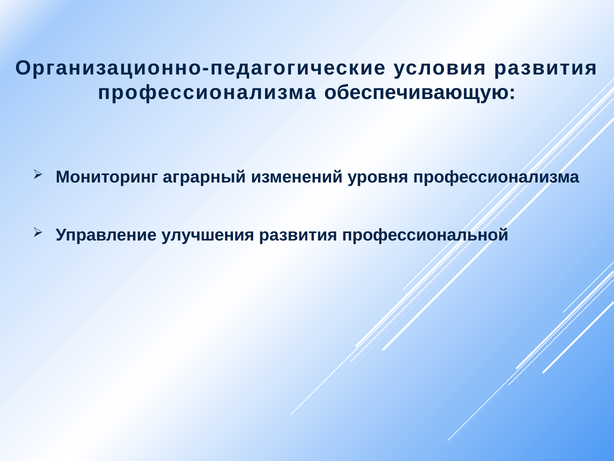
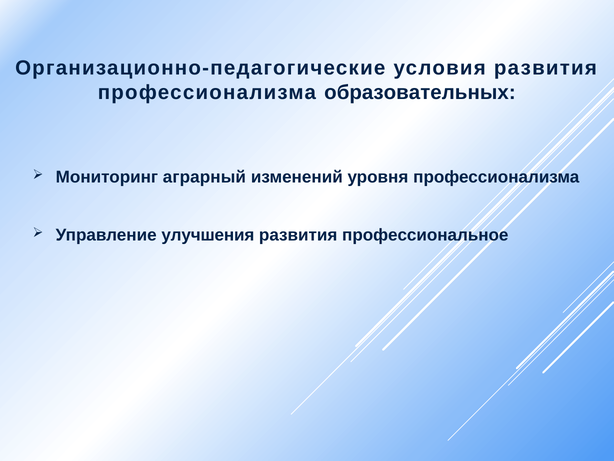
обеспечивающую: обеспечивающую -> образовательных
профессиональной: профессиональной -> профессиональное
